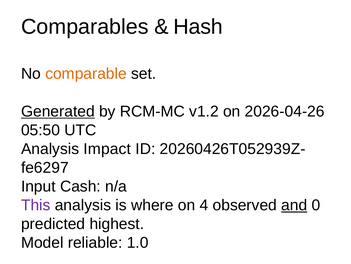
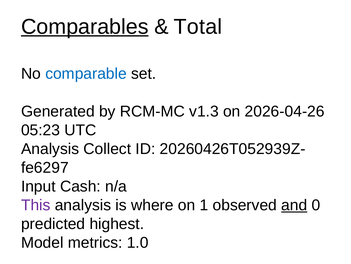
Comparables underline: none -> present
Hash: Hash -> Total
comparable colour: orange -> blue
Generated underline: present -> none
v1.2: v1.2 -> v1.3
05:50: 05:50 -> 05:23
Impact: Impact -> Collect
4: 4 -> 1
reliable: reliable -> metrics
